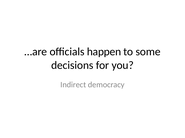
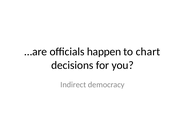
some: some -> chart
